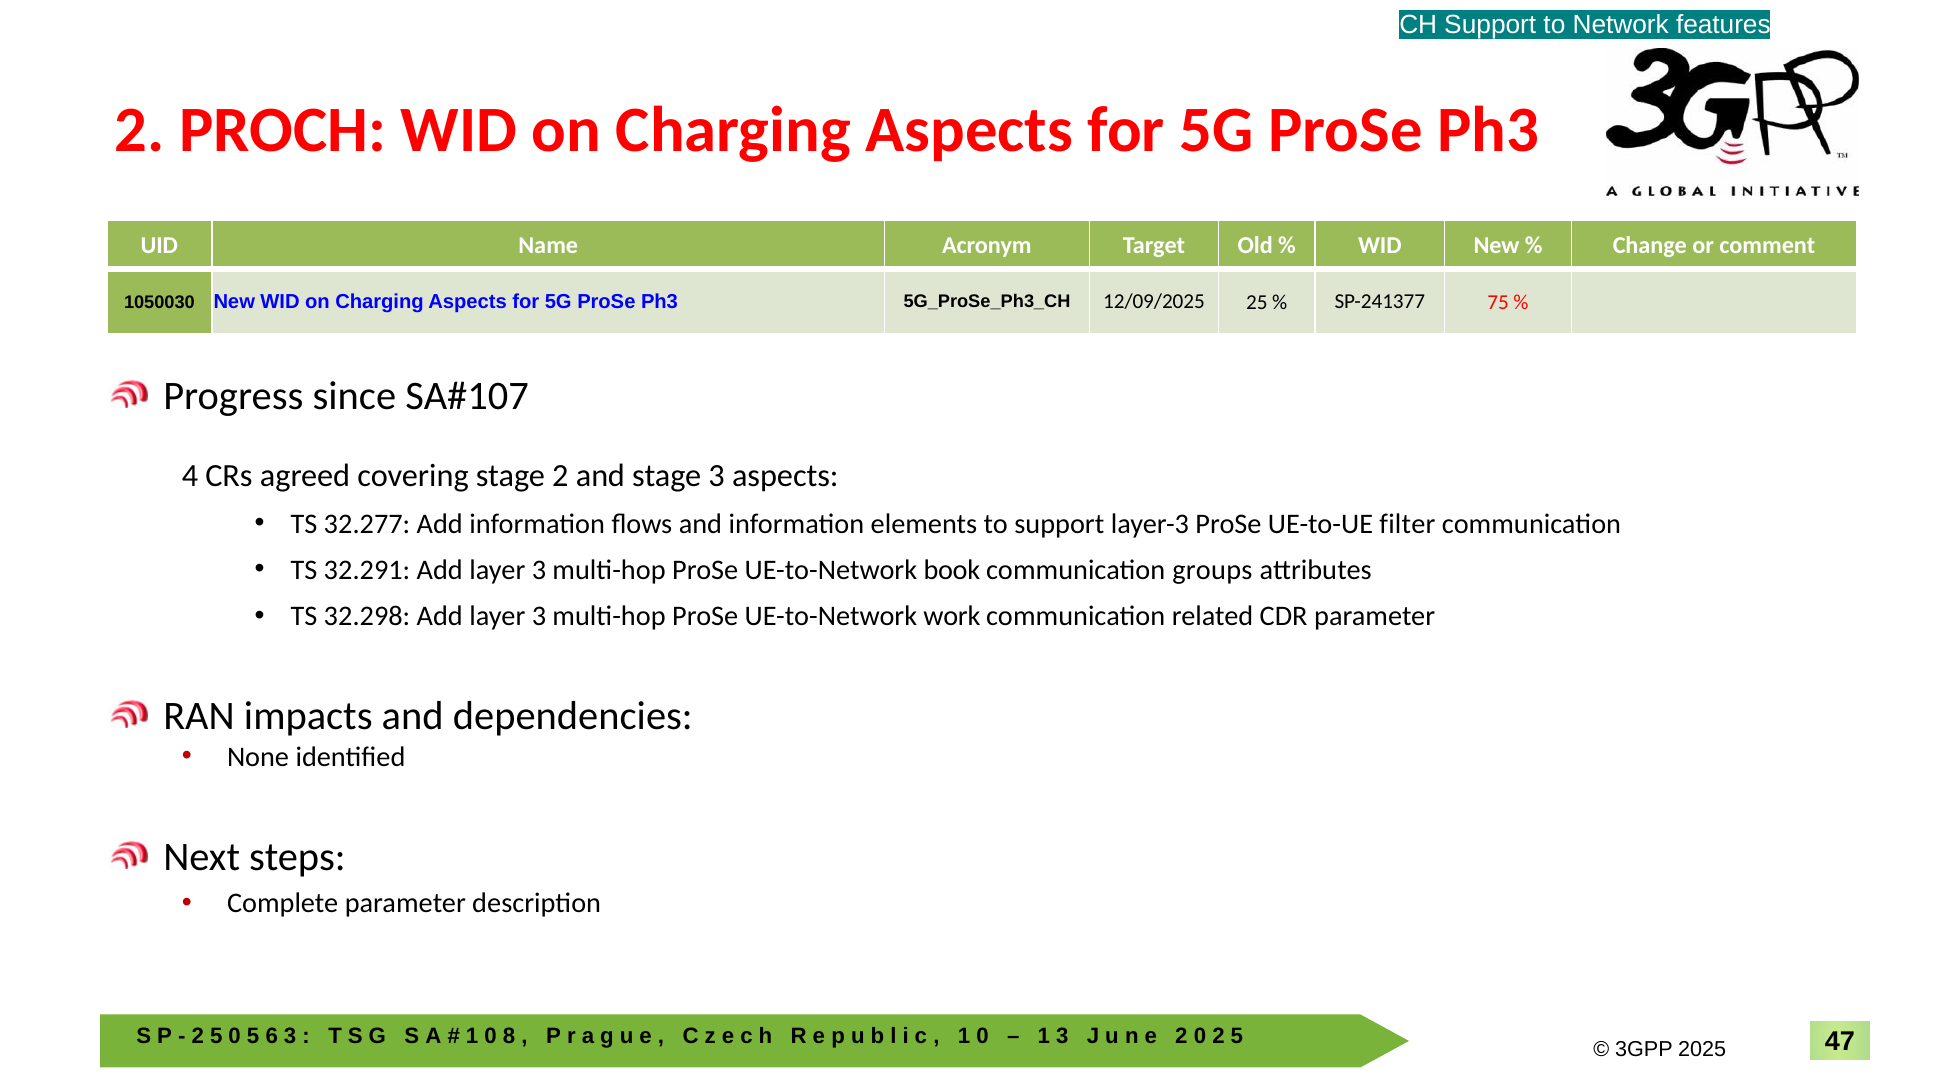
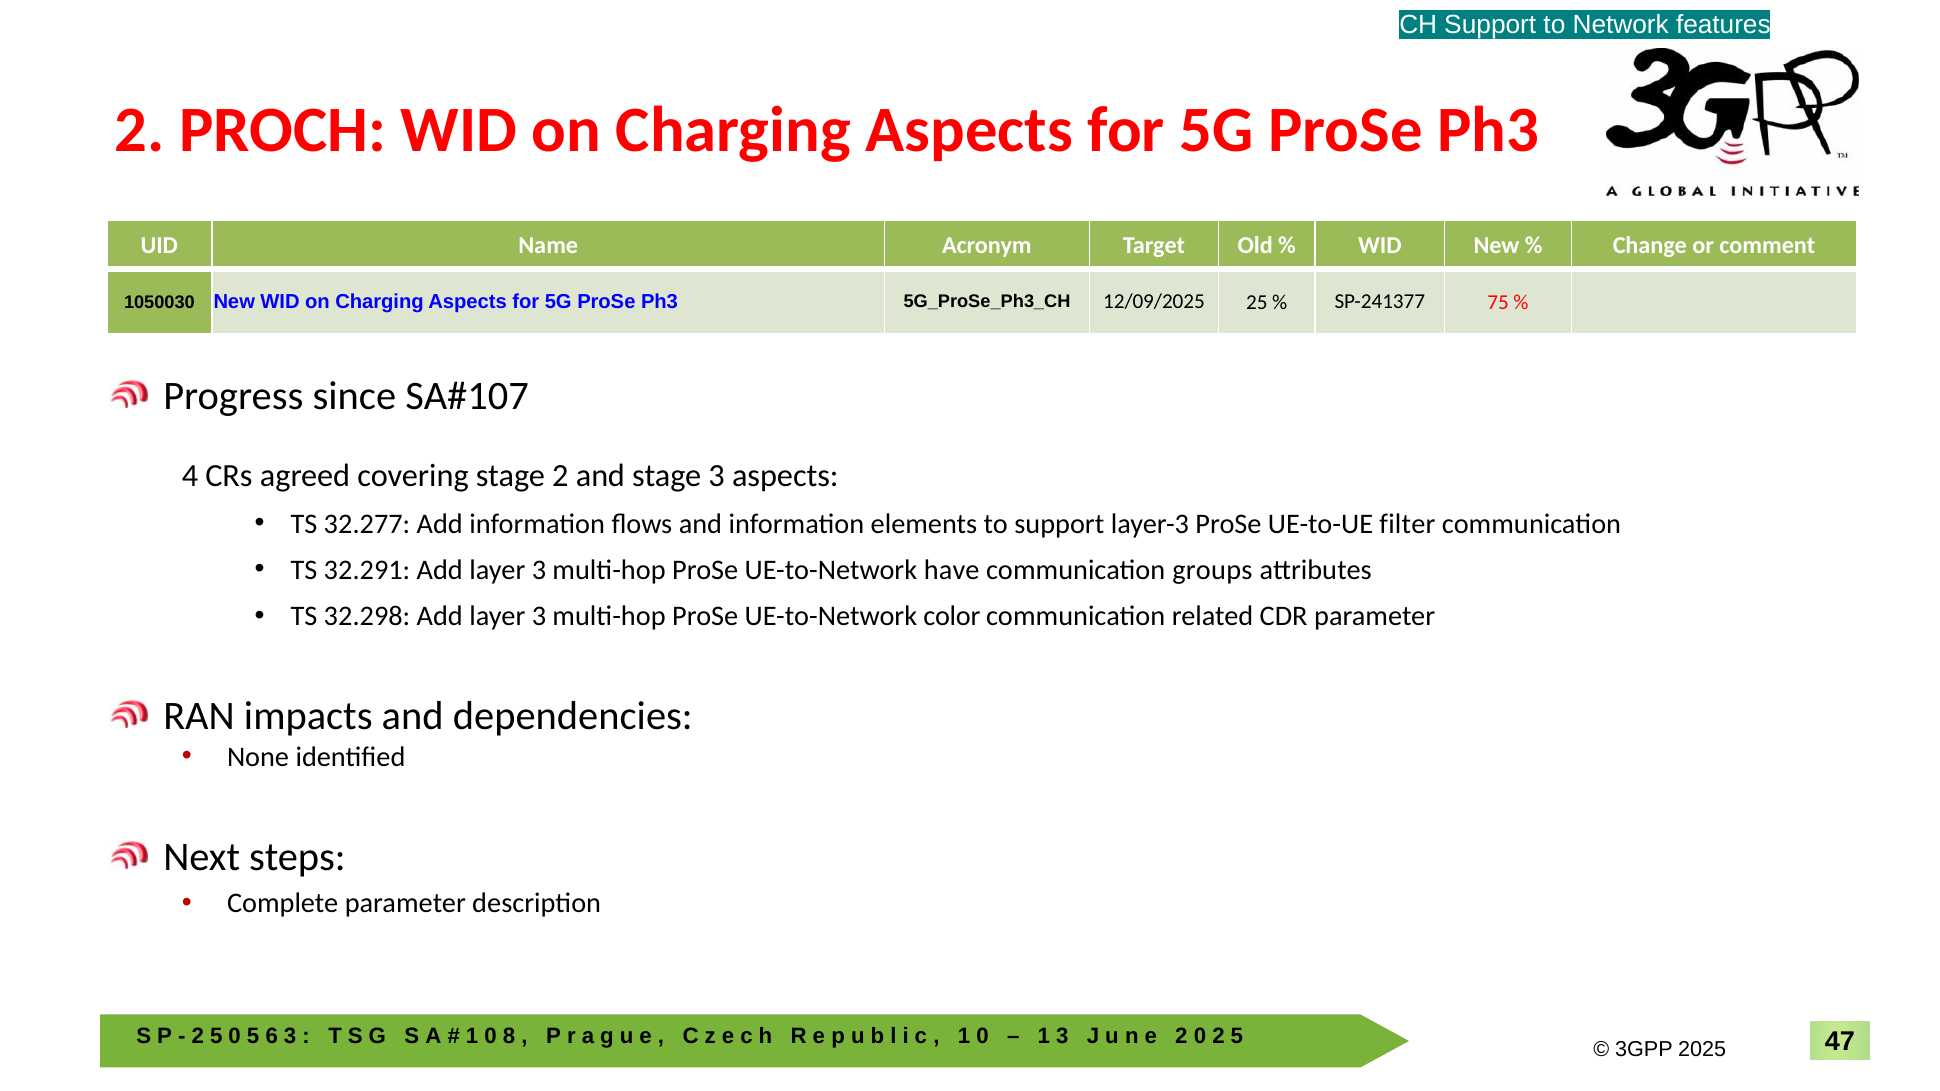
book: book -> have
work: work -> color
